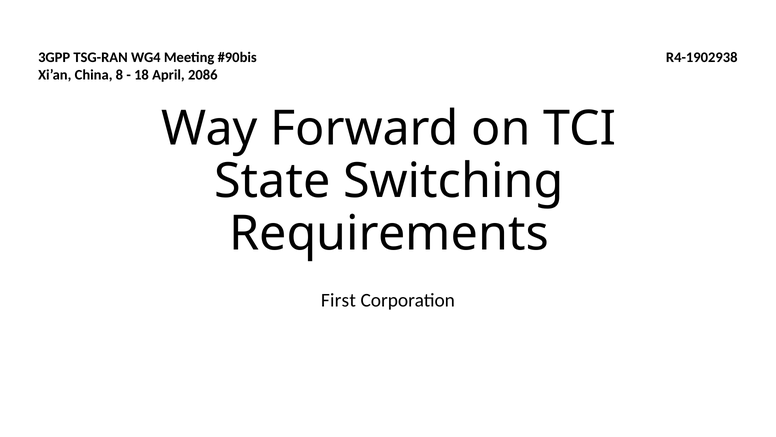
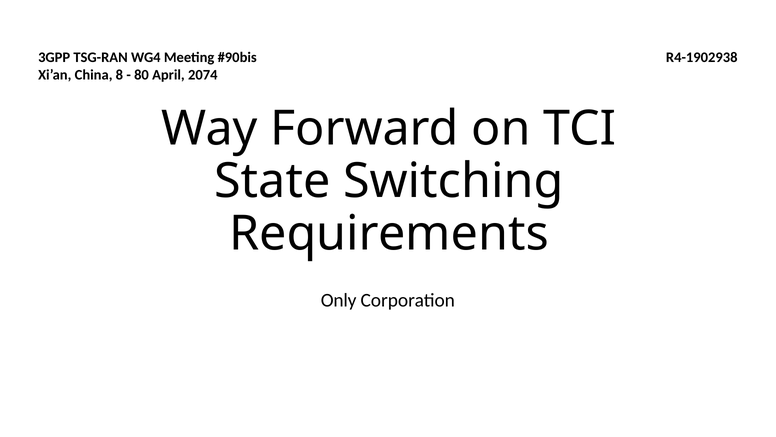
18: 18 -> 80
2086: 2086 -> 2074
First: First -> Only
